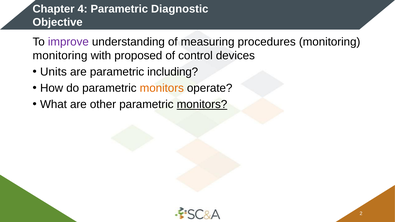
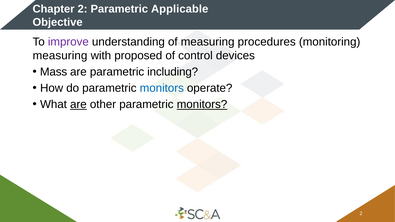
Chapter 4: 4 -> 2
Diagnostic: Diagnostic -> Applicable
monitoring at (60, 56): monitoring -> measuring
Units: Units -> Mass
monitors at (162, 88) colour: orange -> blue
are at (78, 105) underline: none -> present
